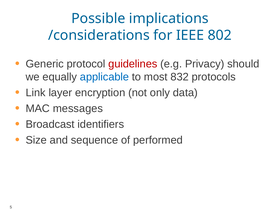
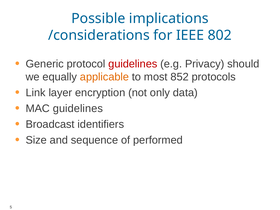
applicable colour: blue -> orange
832: 832 -> 852
MAC messages: messages -> guidelines
